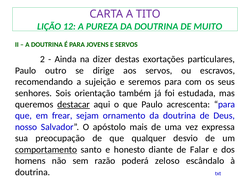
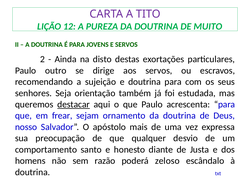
dizer: dizer -> disto
e seremos: seremos -> doutrina
Sois: Sois -> Seja
comportamento underline: present -> none
Falar: Falar -> Justa
